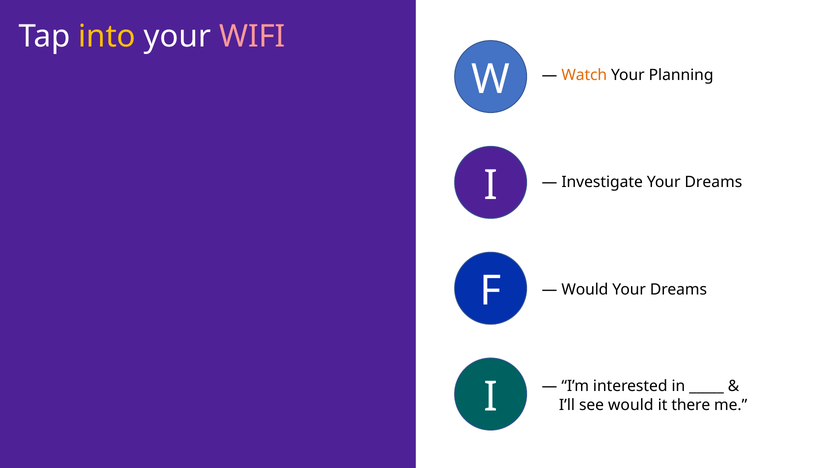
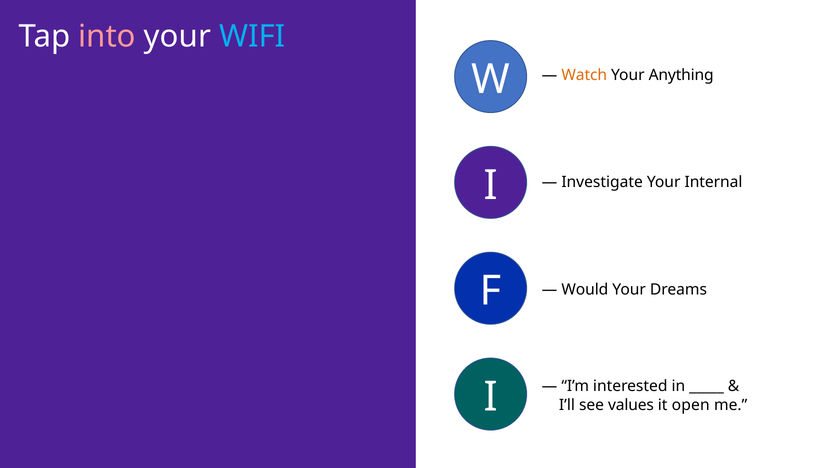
into colour: yellow -> pink
WIFI colour: pink -> light blue
Planning: Planning -> Anything
Investigate Your Dreams: Dreams -> Internal
see would: would -> values
there: there -> open
